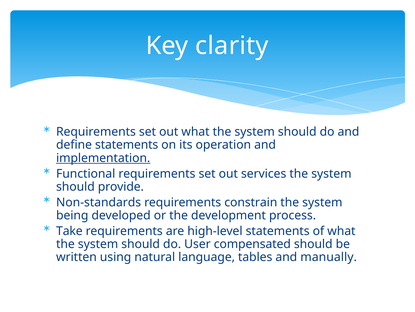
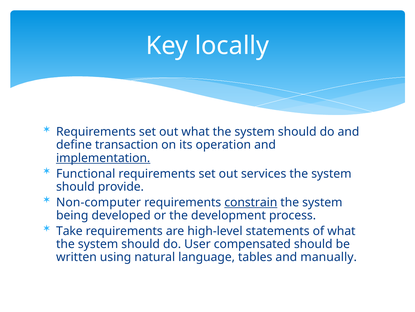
clarity: clarity -> locally
define statements: statements -> transaction
Non-standards: Non-standards -> Non-computer
constrain underline: none -> present
